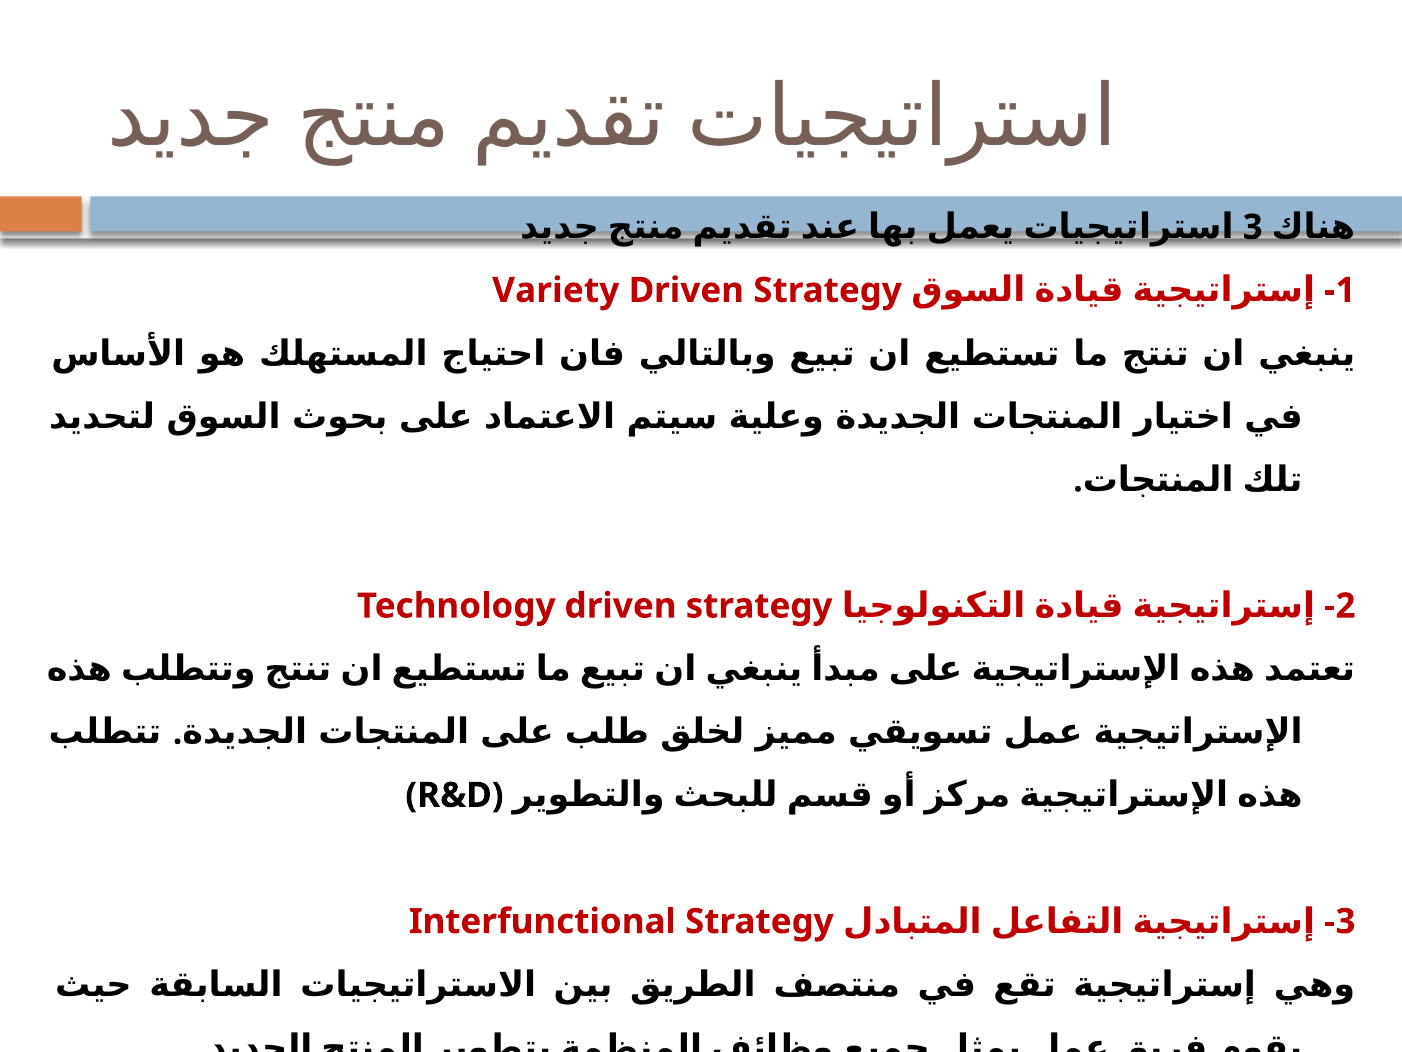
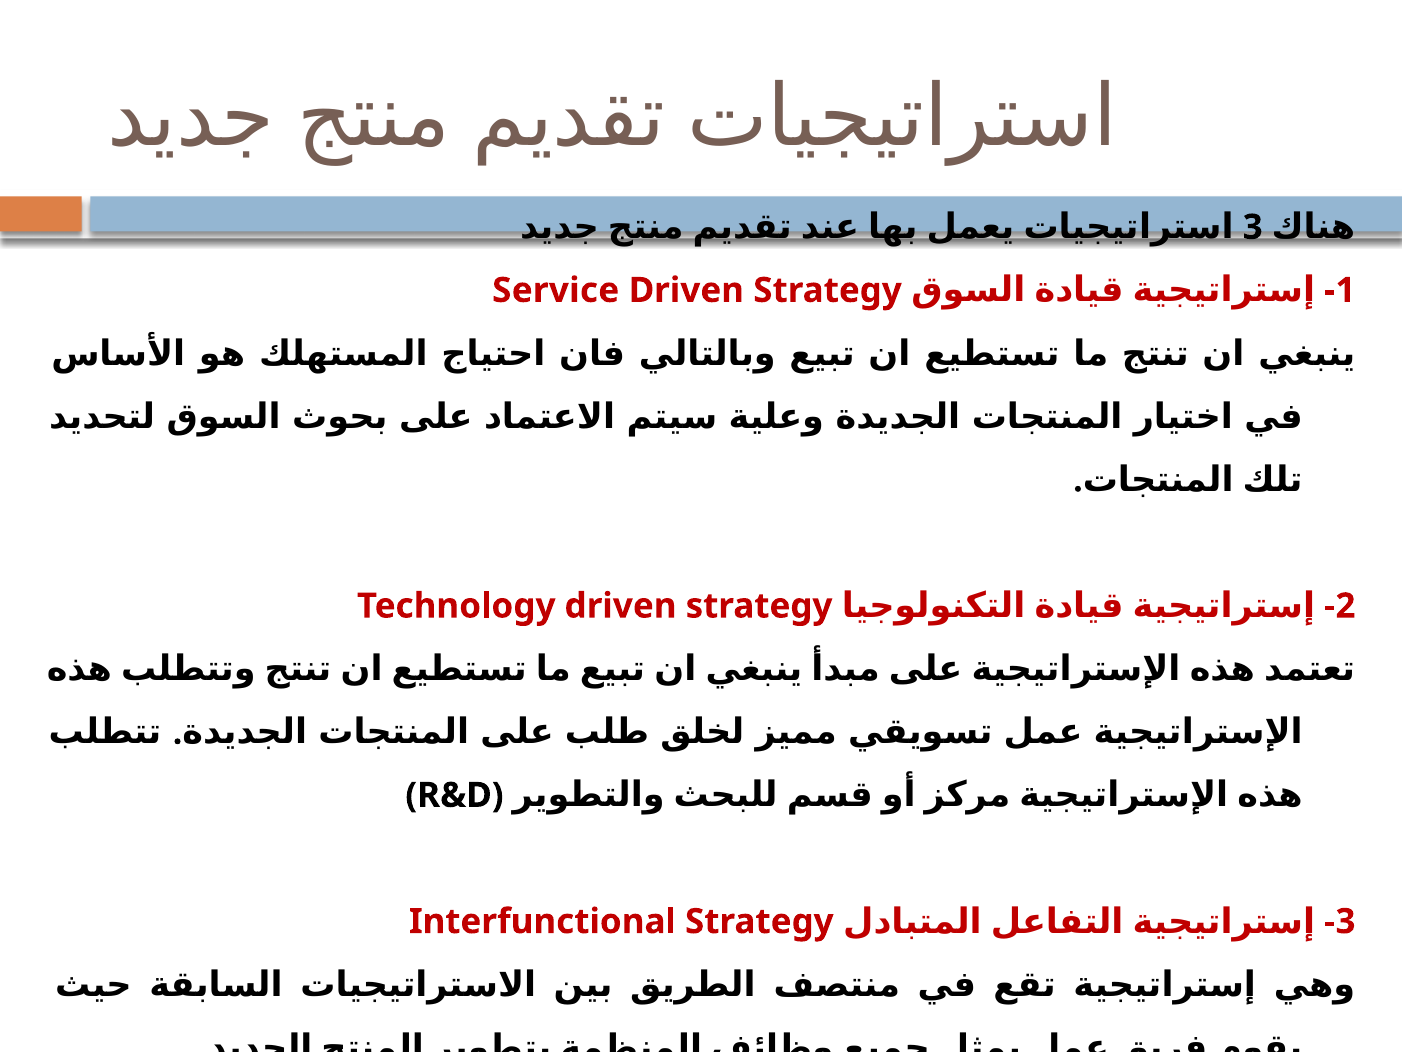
Variety: Variety -> Service
